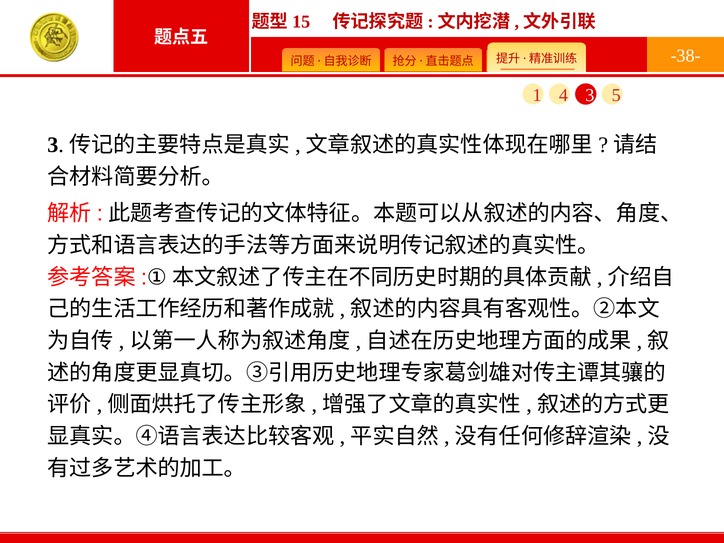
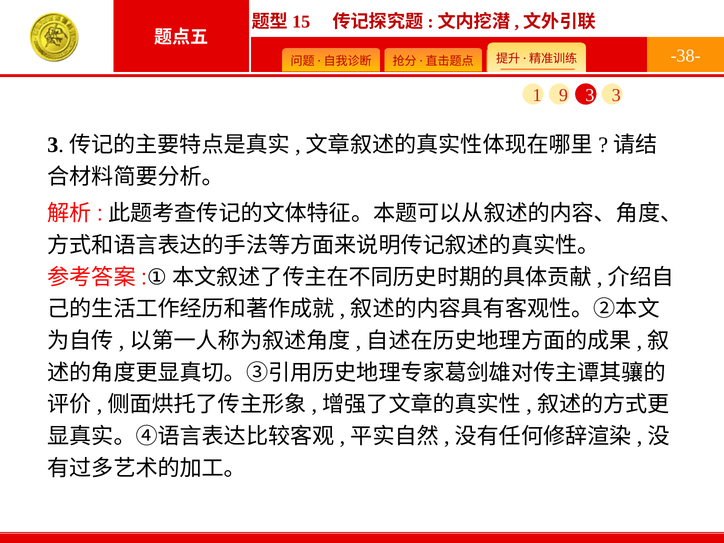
4: 4 -> 9
3 5: 5 -> 3
